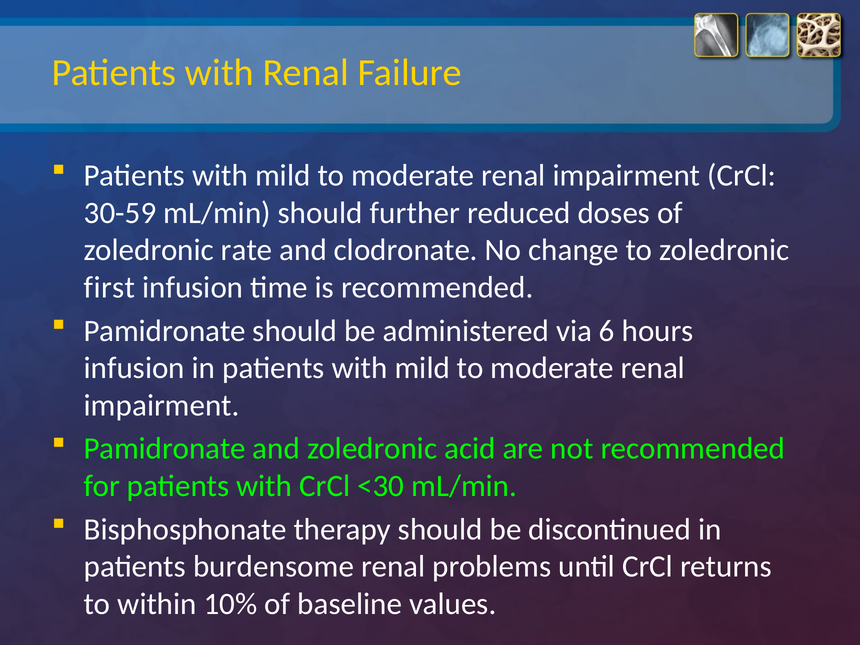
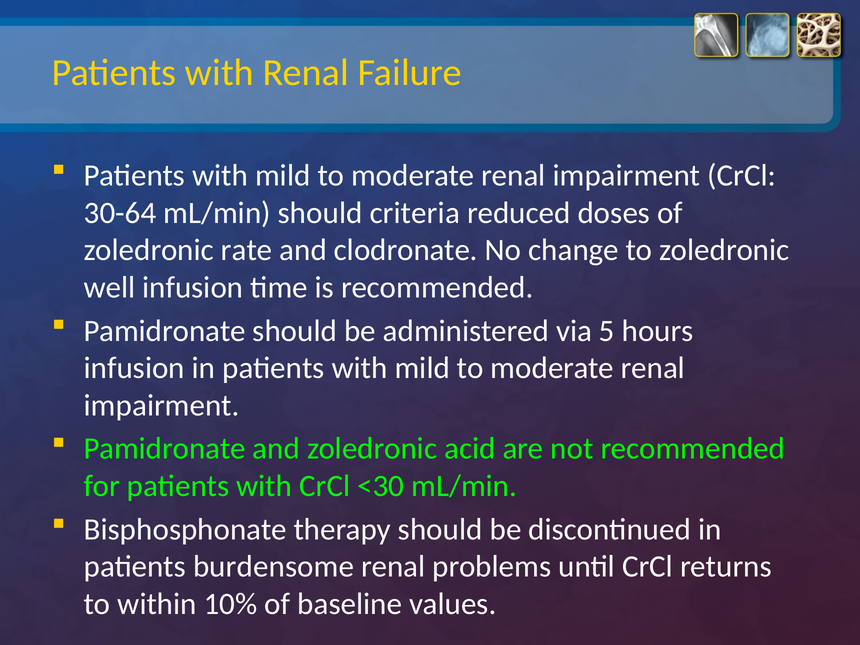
30-59: 30-59 -> 30-64
further: further -> criteria
first: first -> well
6: 6 -> 5
